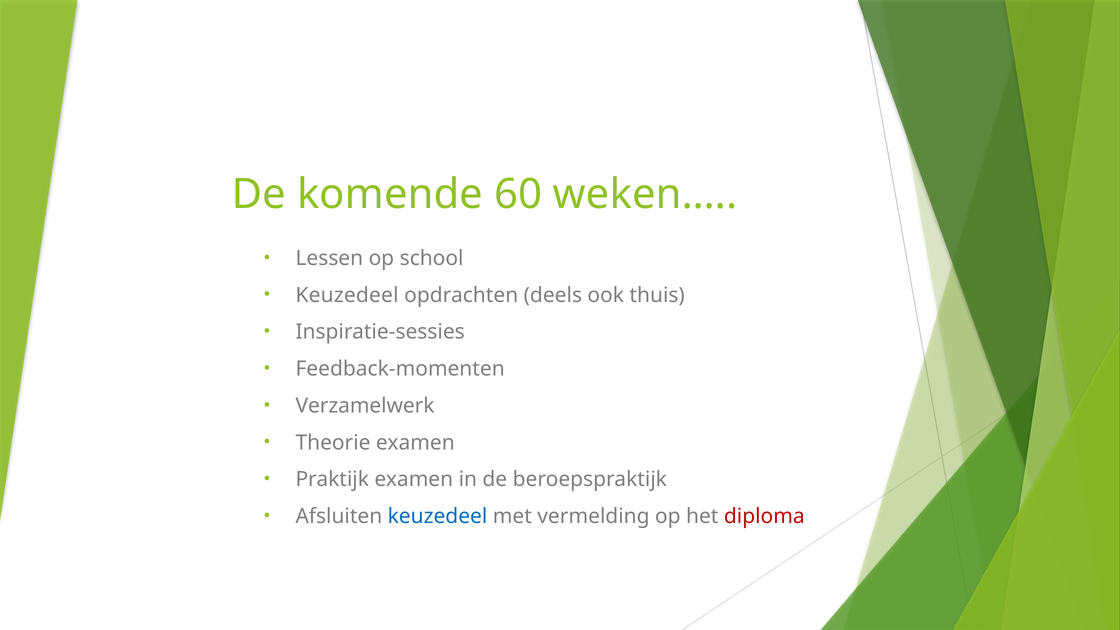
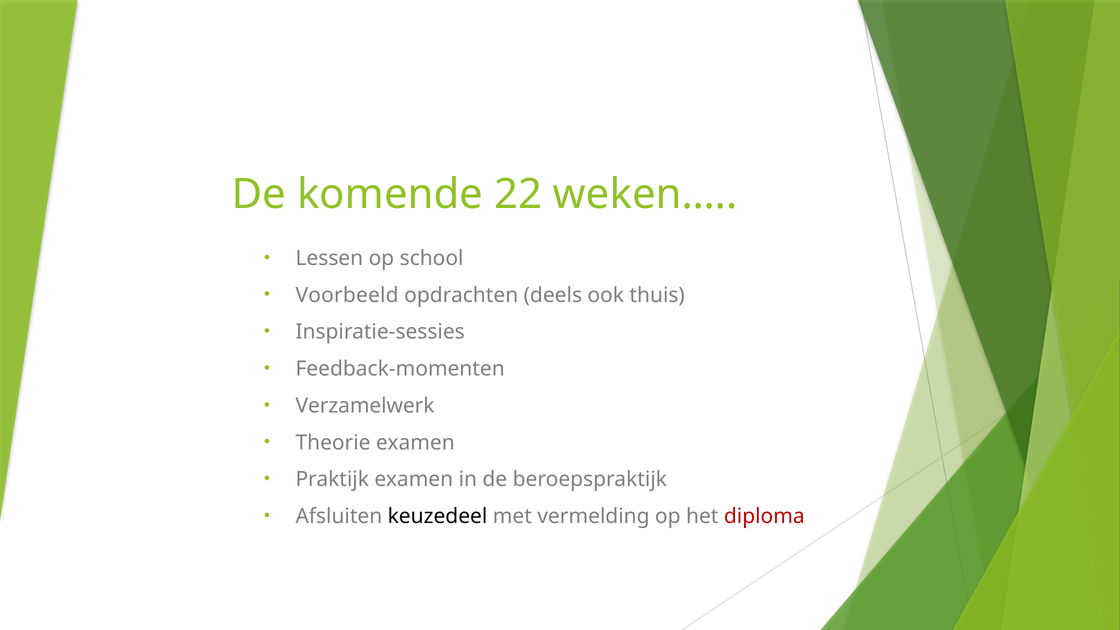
60: 60 -> 22
Keuzedeel at (347, 295): Keuzedeel -> Voorbeeld
keuzedeel at (438, 516) colour: blue -> black
